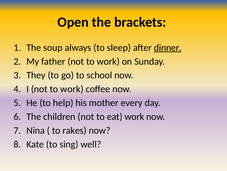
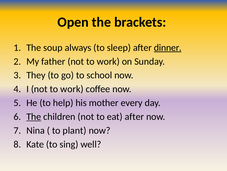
The at (34, 116) underline: none -> present
eat work: work -> after
rakes: rakes -> plant
